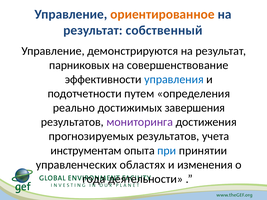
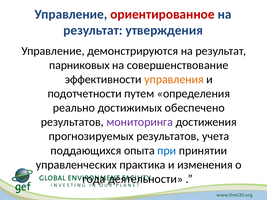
ориентированное colour: orange -> red
собственный: собственный -> утверждения
управления colour: blue -> orange
завершения: завершения -> обеспечено
инструментам: инструментам -> поддающихся
областях: областях -> практика
